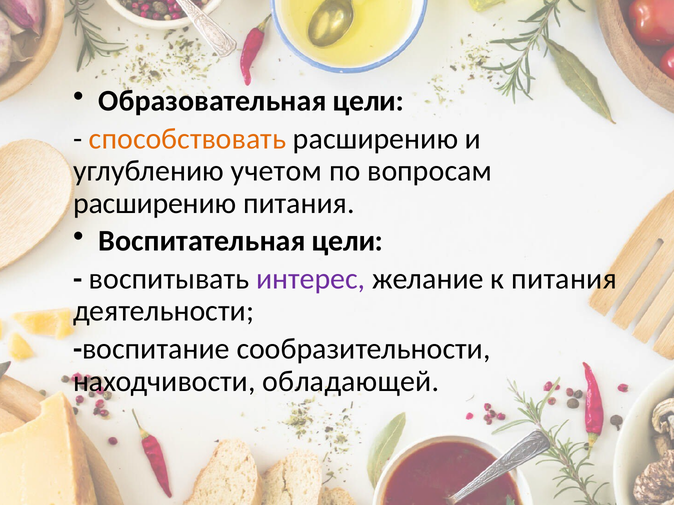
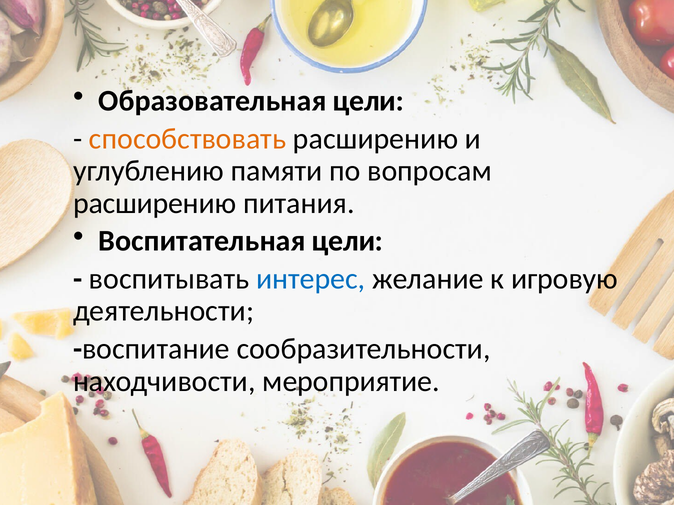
учетом: учетом -> памяти
интерес colour: purple -> blue
к питания: питания -> игровую
обладающей: обладающей -> мероприятие
